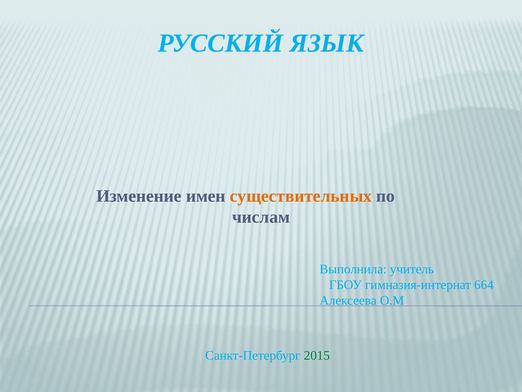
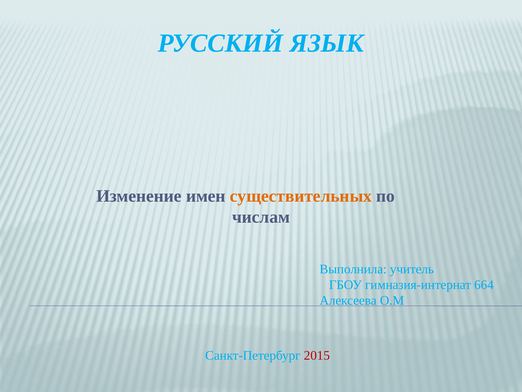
2015 colour: green -> red
